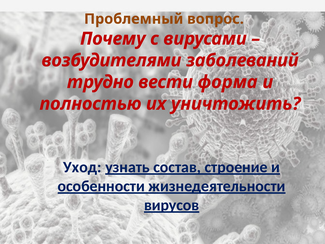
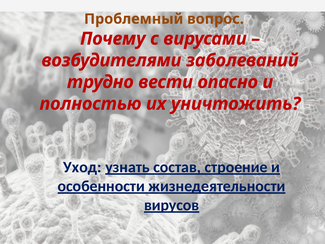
форма: форма -> опасно
